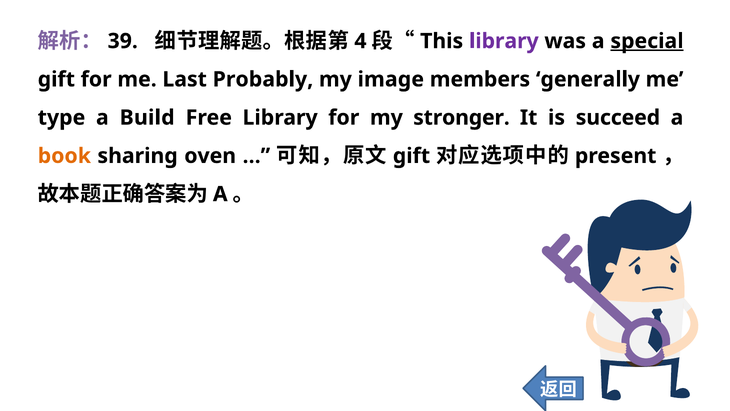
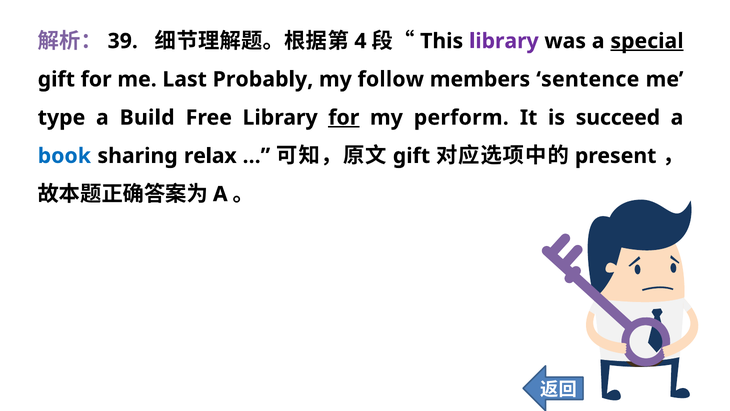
image: image -> follow
generally: generally -> sentence
for at (344, 118) underline: none -> present
stronger: stronger -> perform
book colour: orange -> blue
oven: oven -> relax
